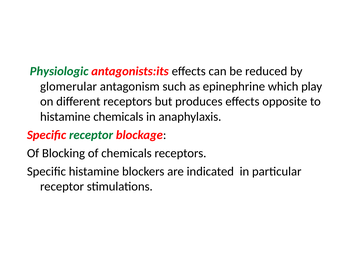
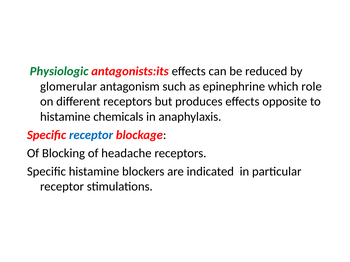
play: play -> role
receptor at (91, 135) colour: green -> blue
of chemicals: chemicals -> headache
